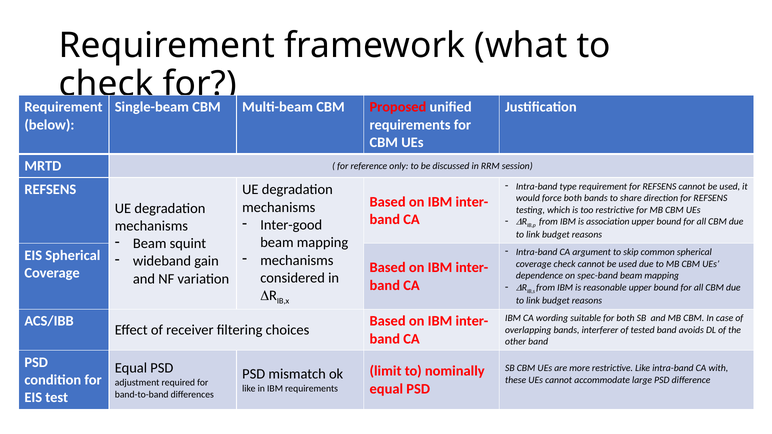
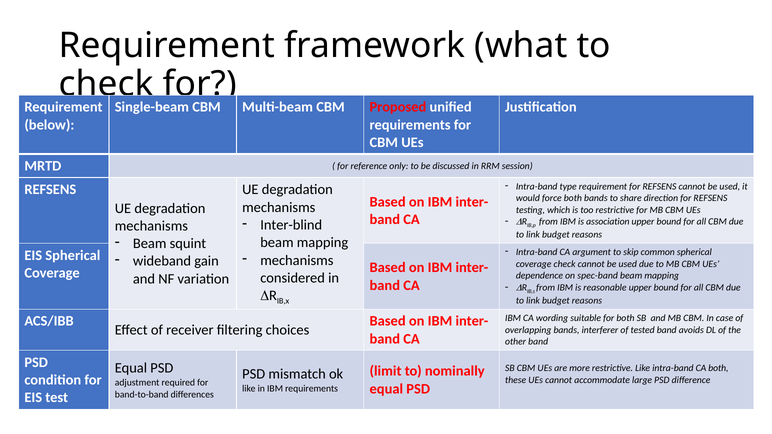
Inter-good: Inter-good -> Inter-blind
CA with: with -> both
